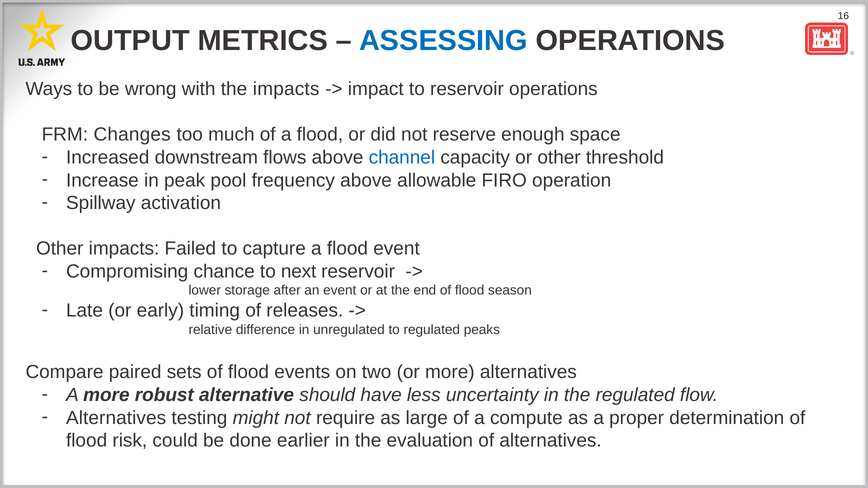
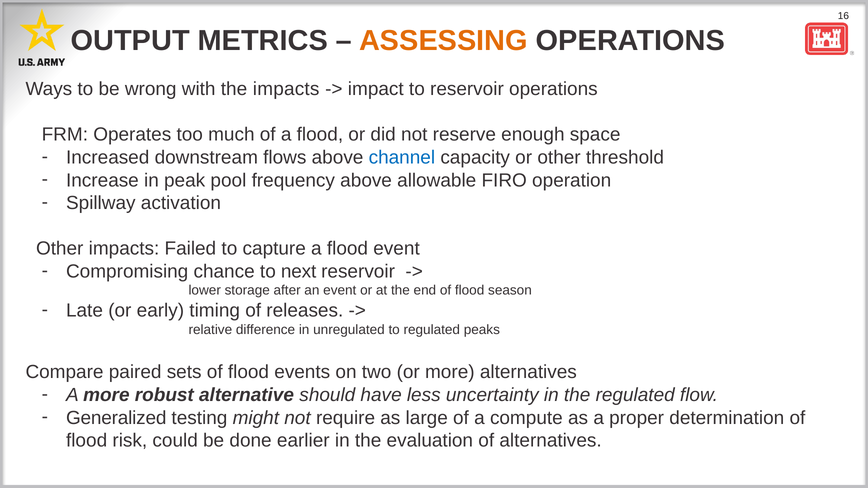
ASSESSING colour: blue -> orange
Changes: Changes -> Operates
Alternatives at (116, 418): Alternatives -> Generalized
